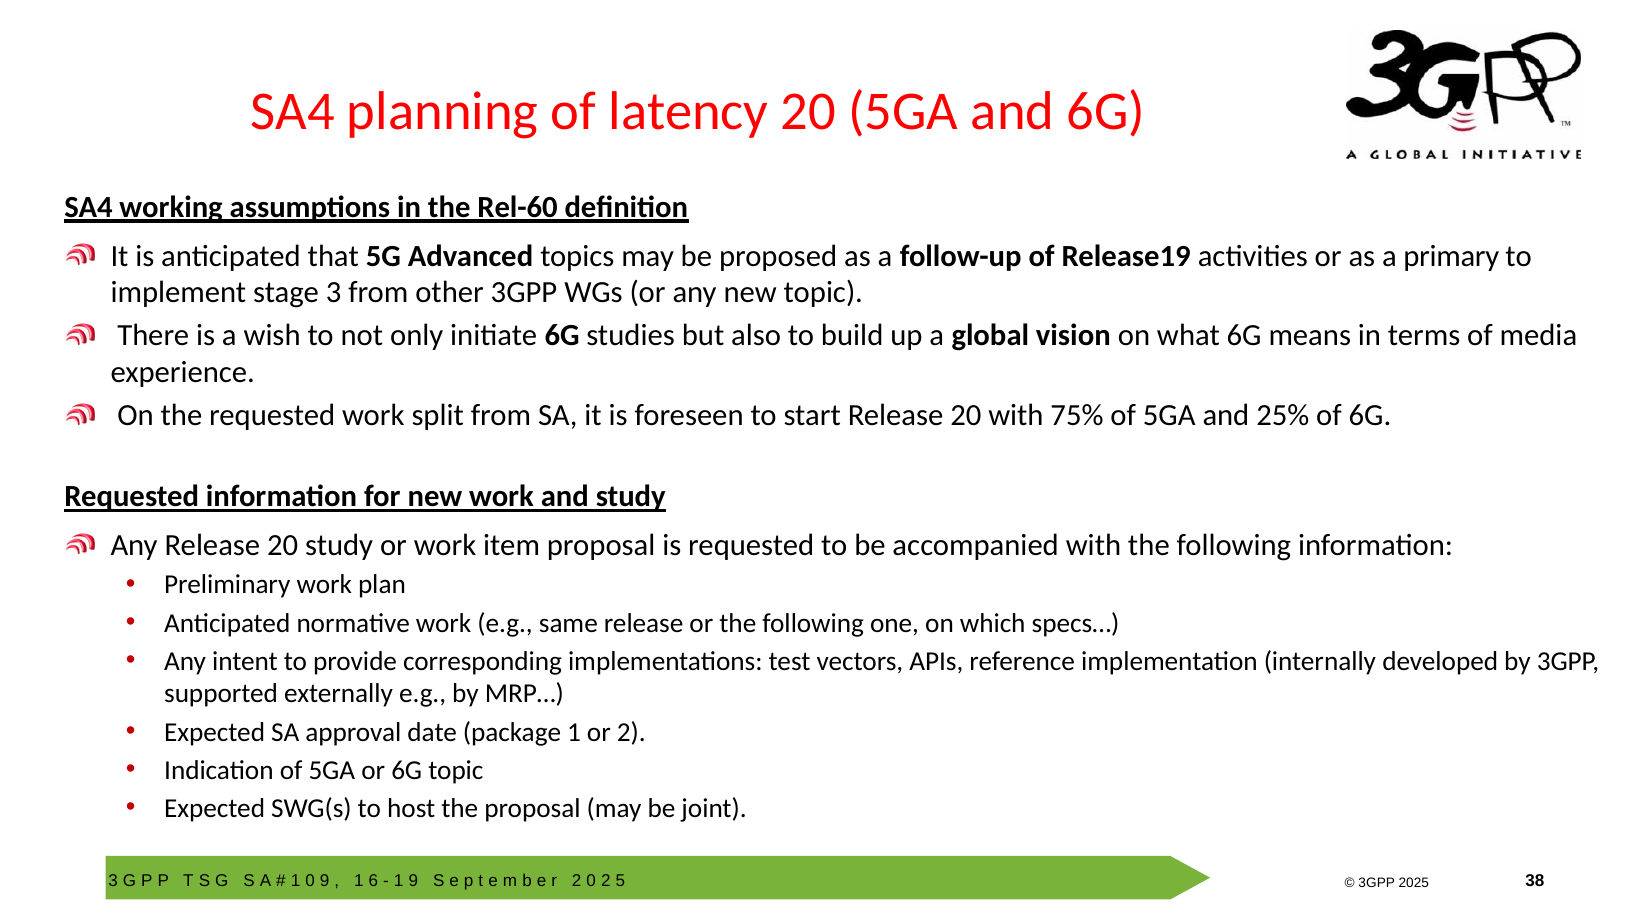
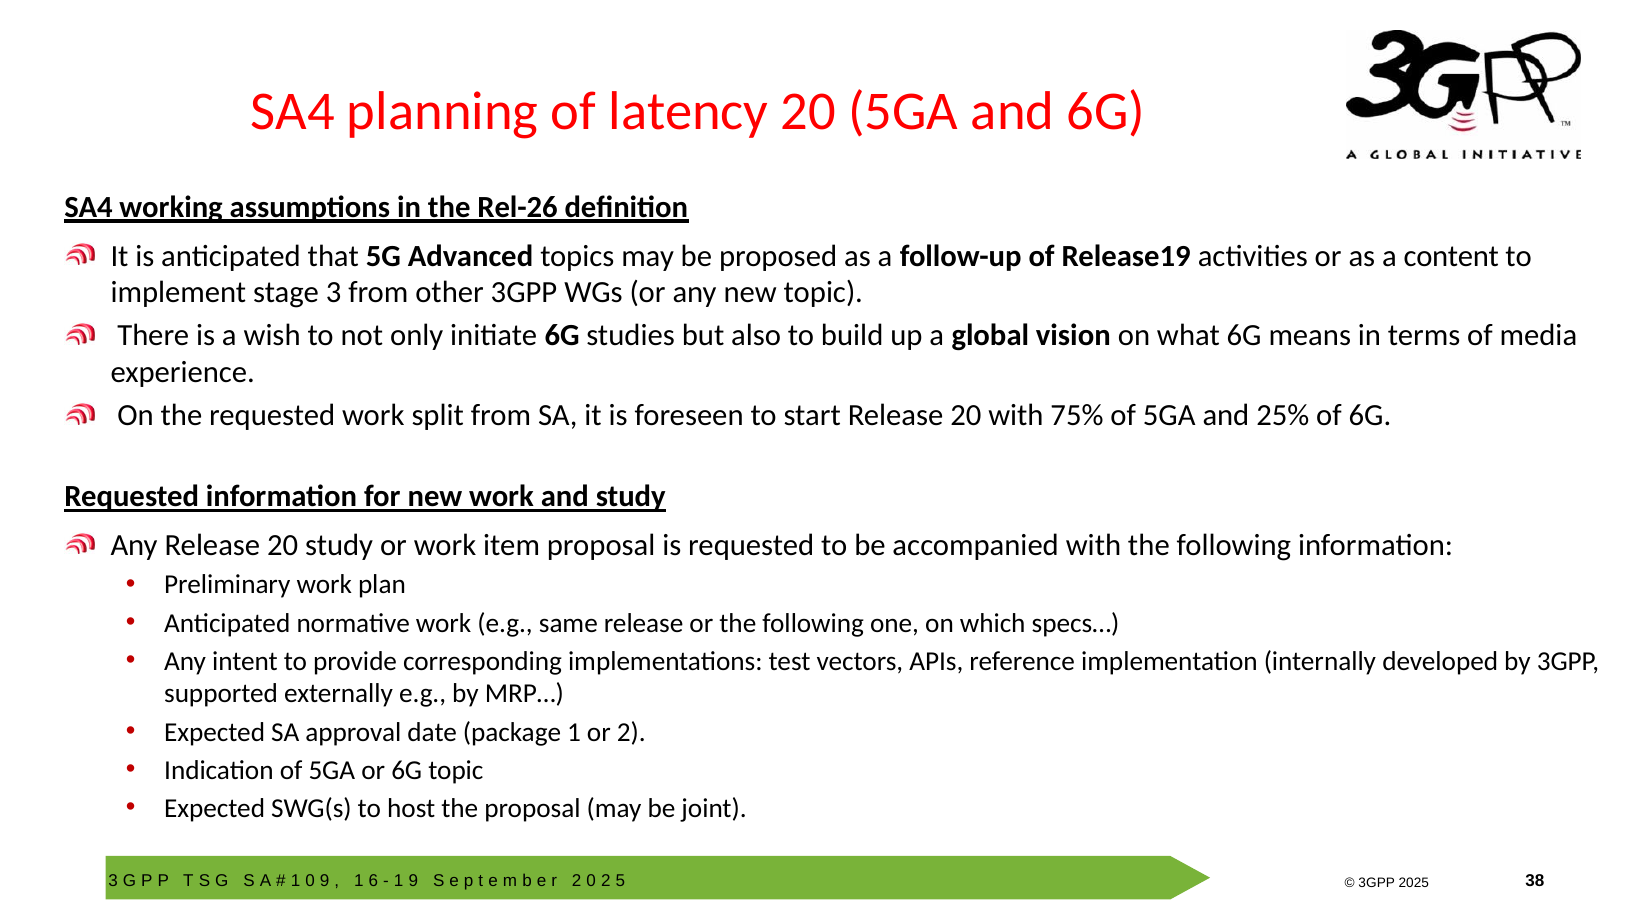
Rel-60: Rel-60 -> Rel-26
primary: primary -> content
